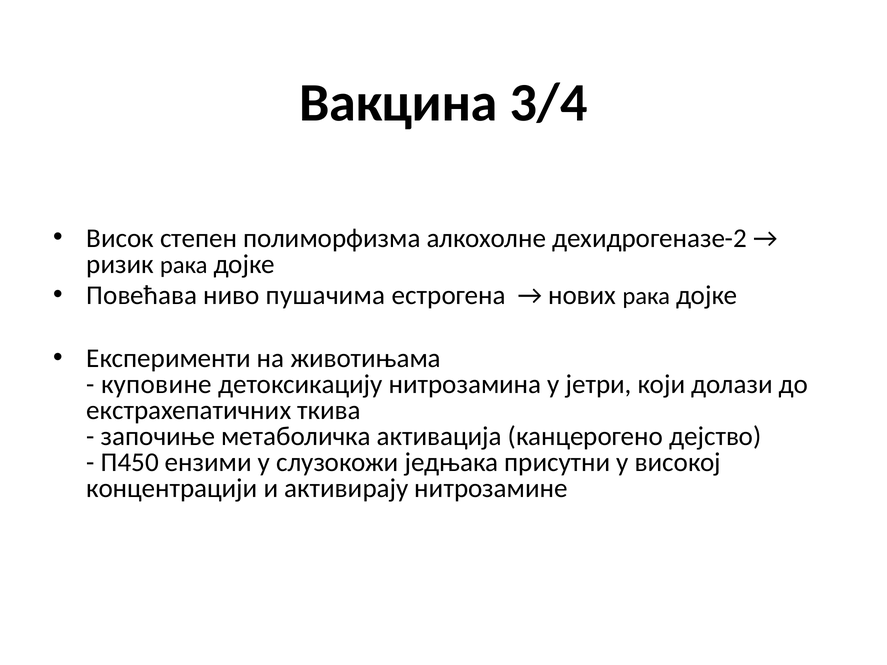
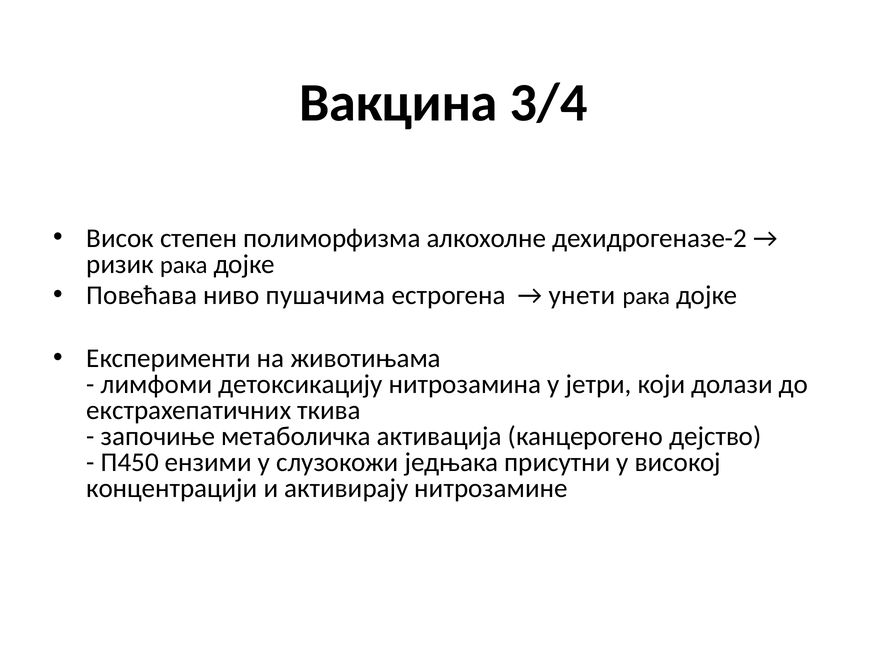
нових: нових -> унети
куповине: куповине -> лимфоми
